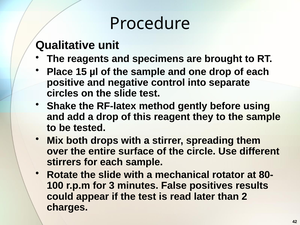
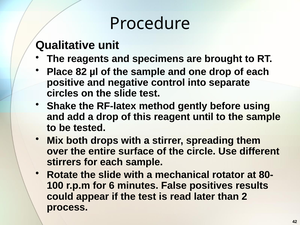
15: 15 -> 82
they: they -> until
3: 3 -> 6
charges: charges -> process
